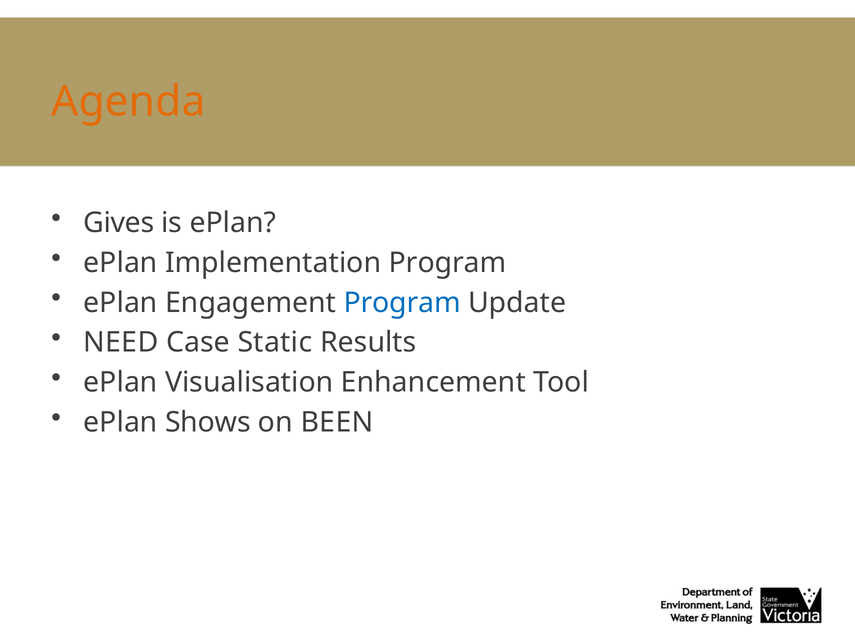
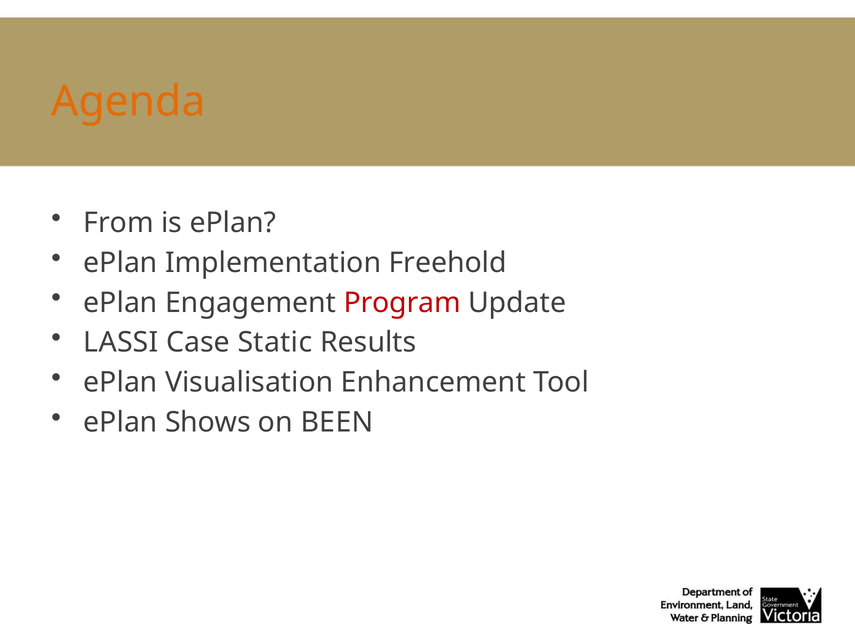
Gives: Gives -> From
Implementation Program: Program -> Freehold
Program at (402, 303) colour: blue -> red
NEED: NEED -> LASSI
